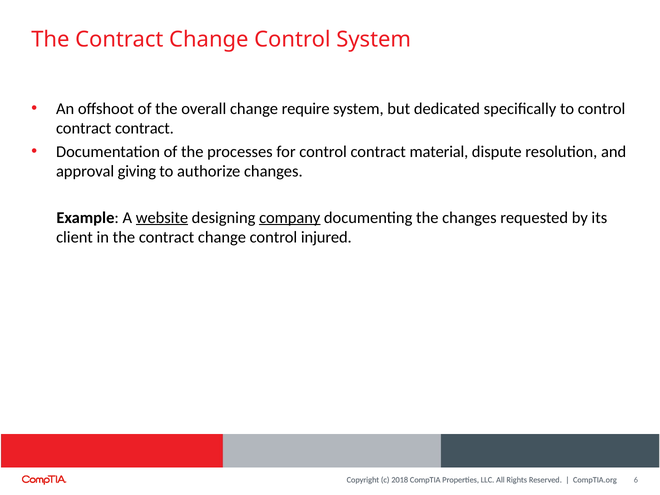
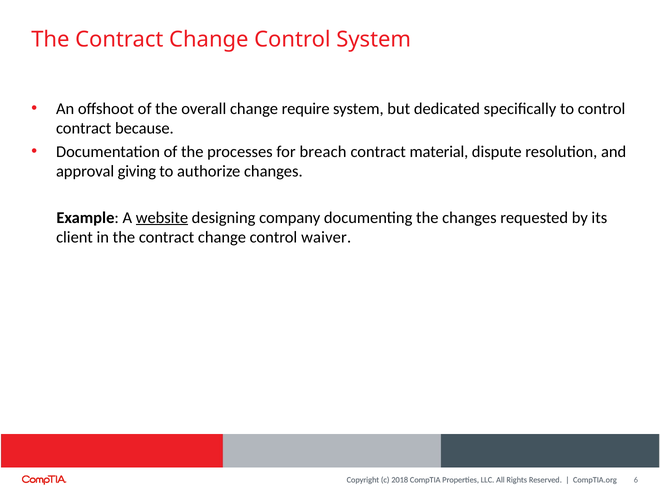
contract contract: contract -> because
for control: control -> breach
company underline: present -> none
injured: injured -> waiver
